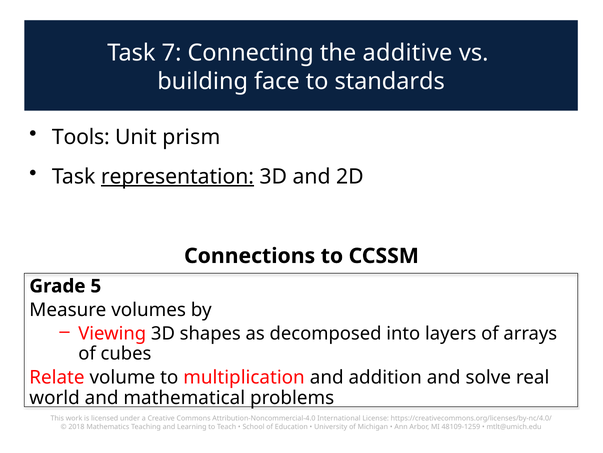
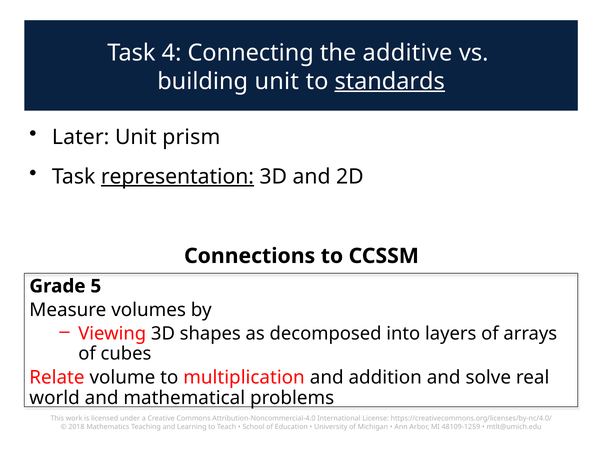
7: 7 -> 4
building face: face -> unit
standards underline: none -> present
Tools: Tools -> Later
